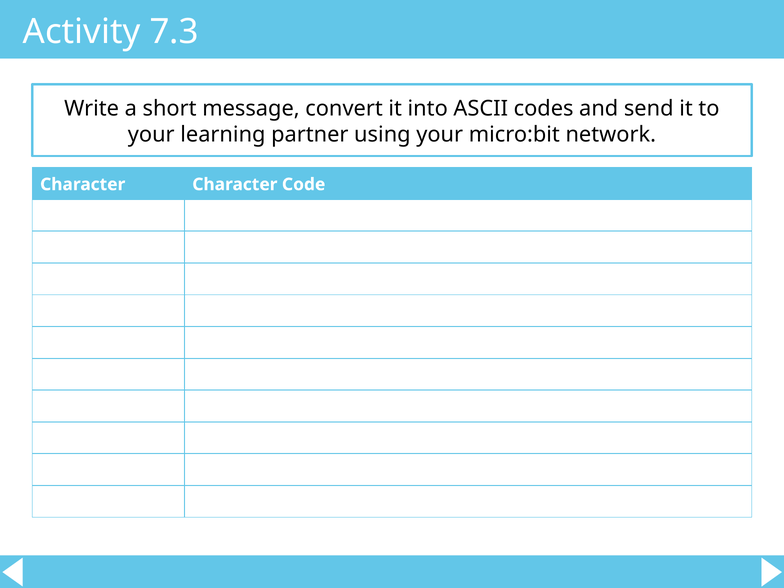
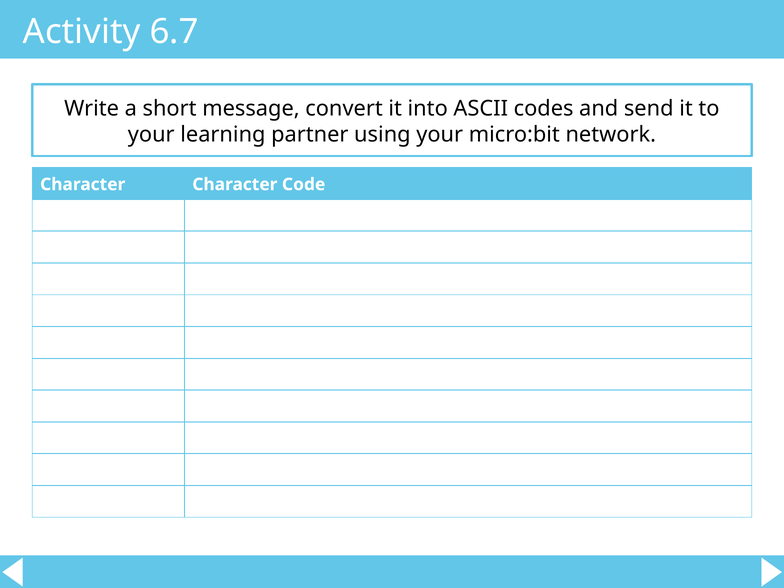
7.3: 7.3 -> 6.7
